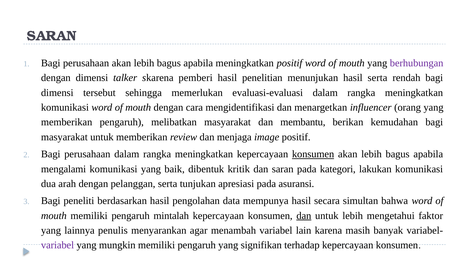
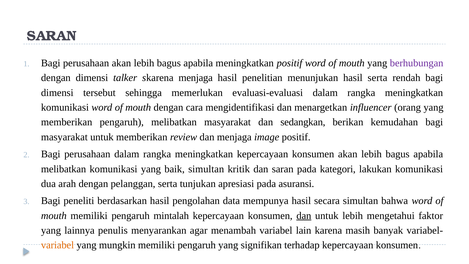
skarena pemberi: pemberi -> menjaga
membantu: membantu -> sedangkan
konsumen at (313, 154) underline: present -> none
mengalami at (64, 169): mengalami -> melibatkan
baik dibentuk: dibentuk -> simultan
variabel at (58, 245) colour: purple -> orange
